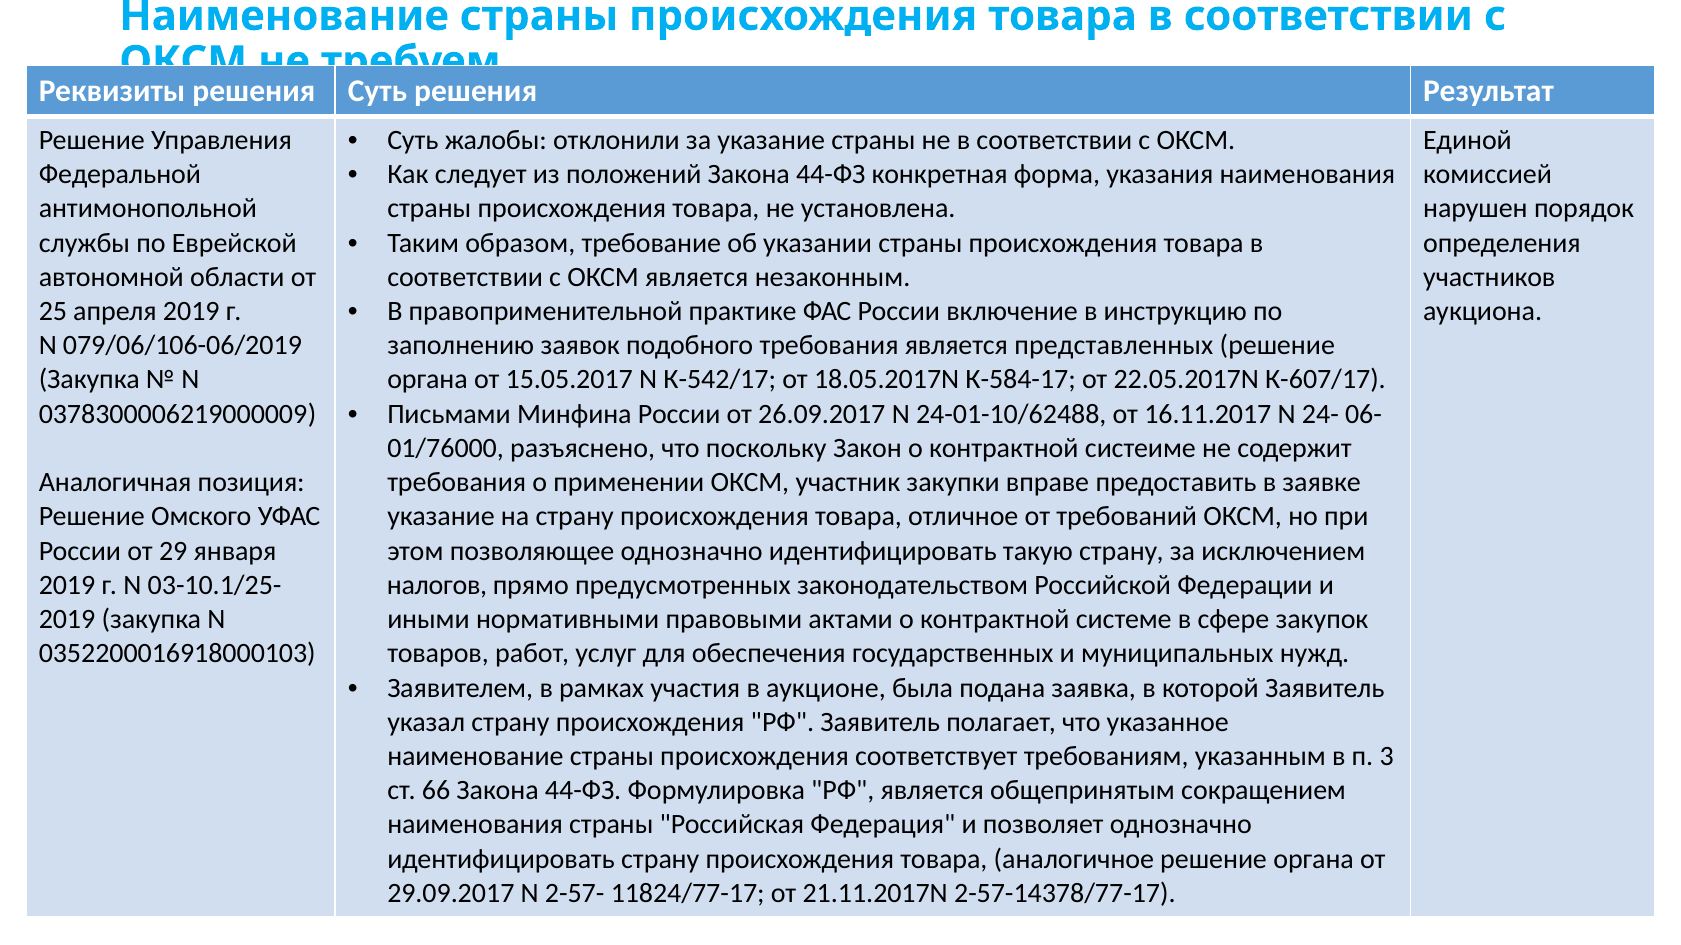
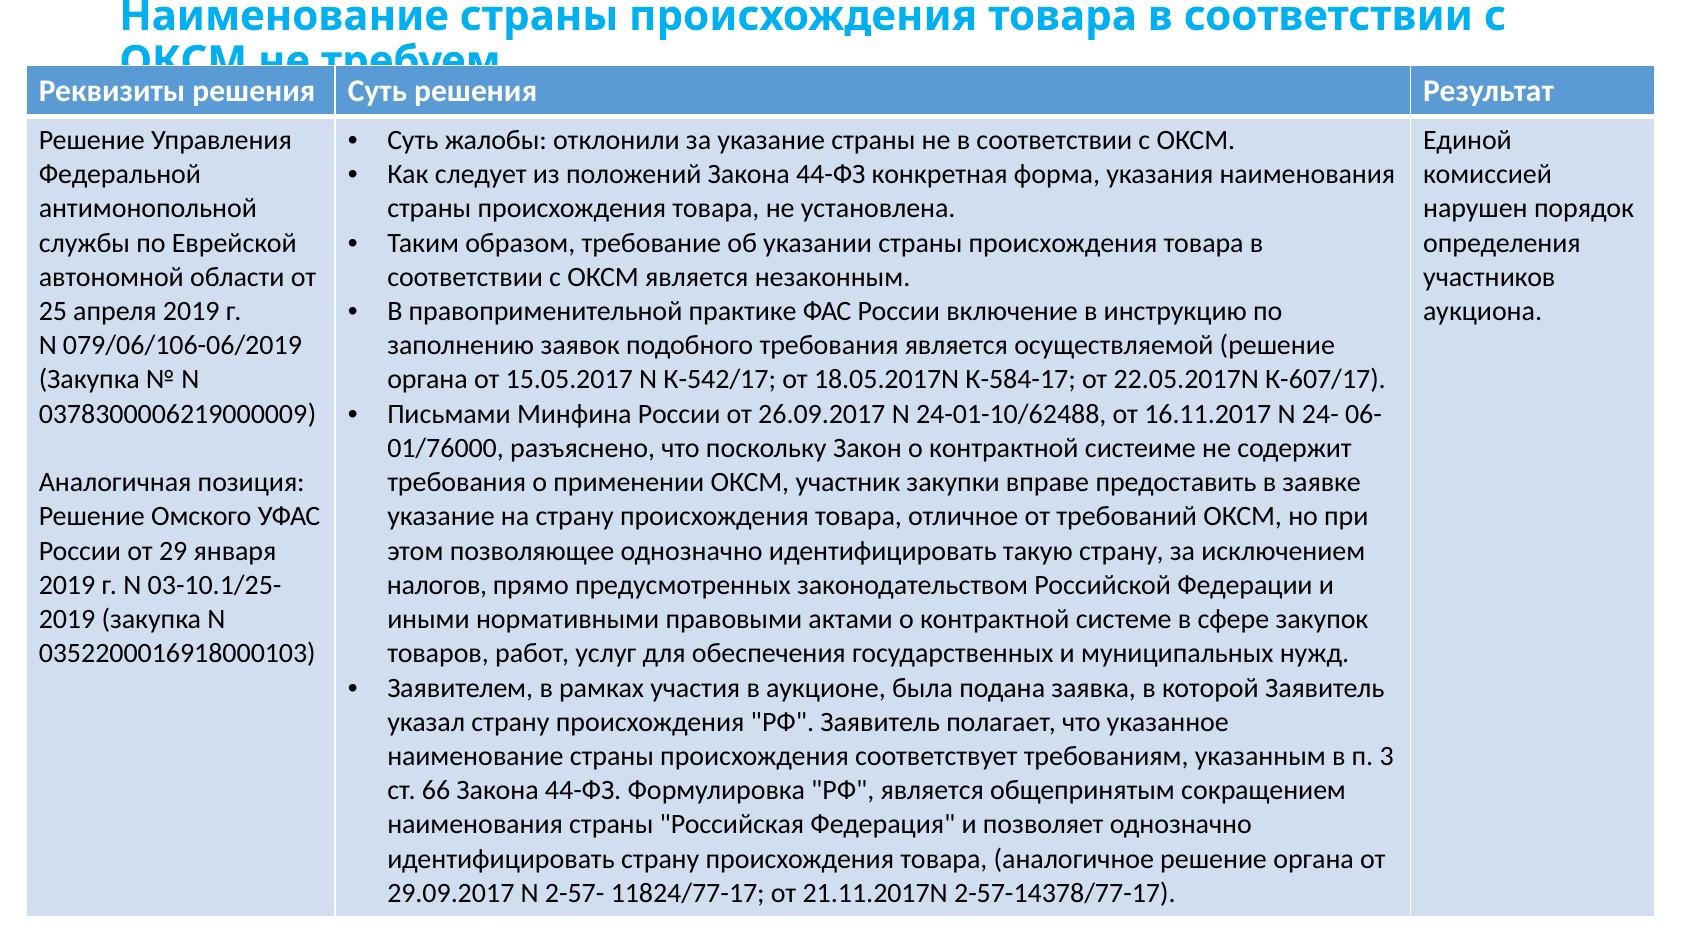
представленных: представленных -> осуществляемой
